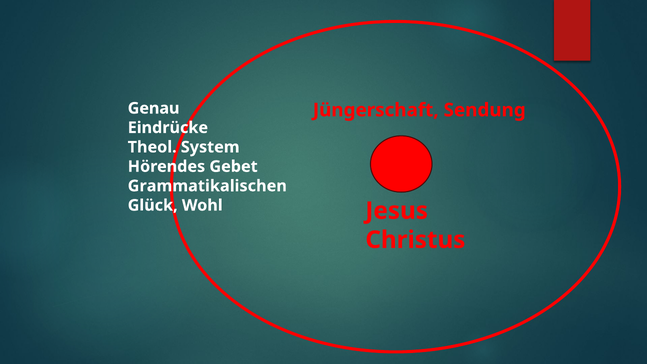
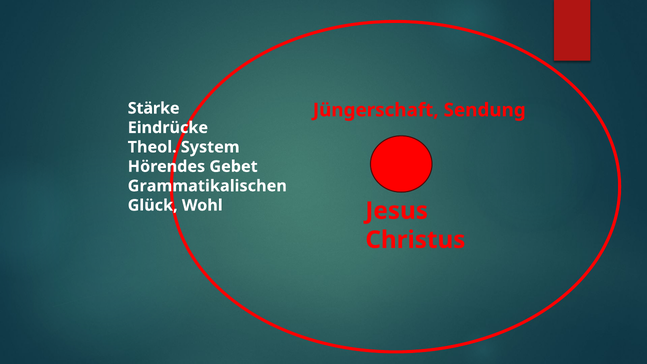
Genau: Genau -> Stärke
